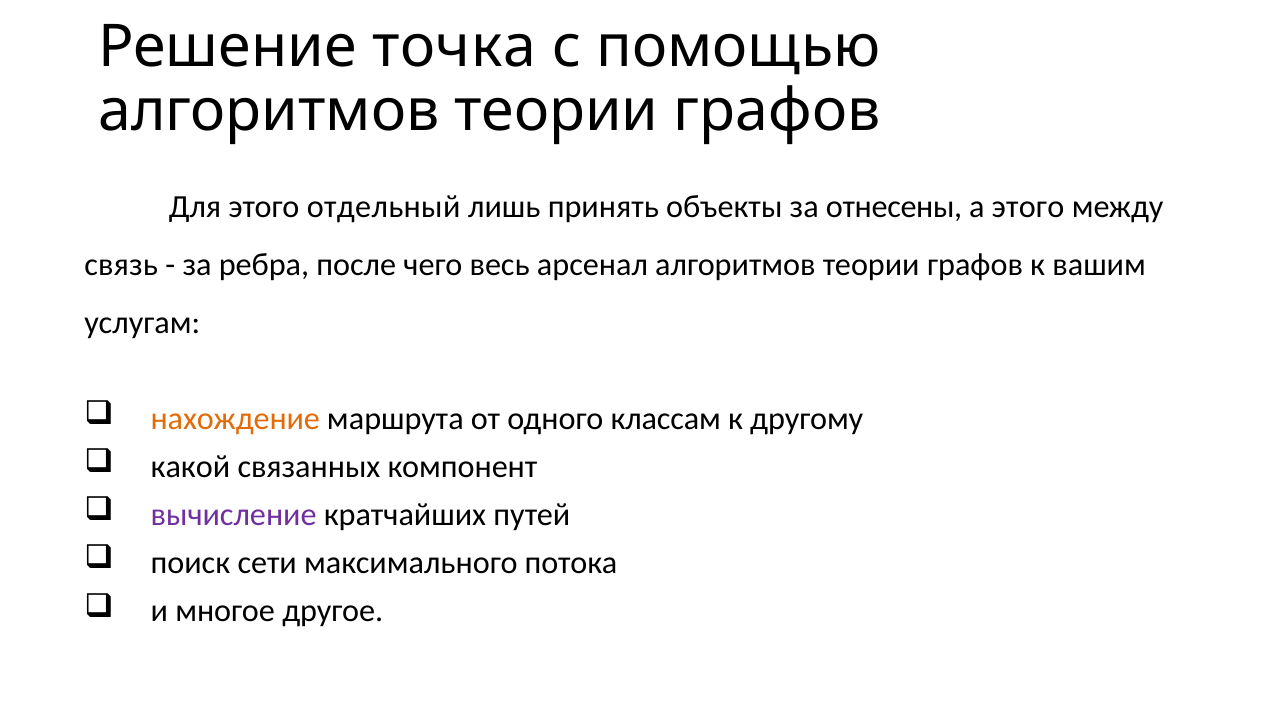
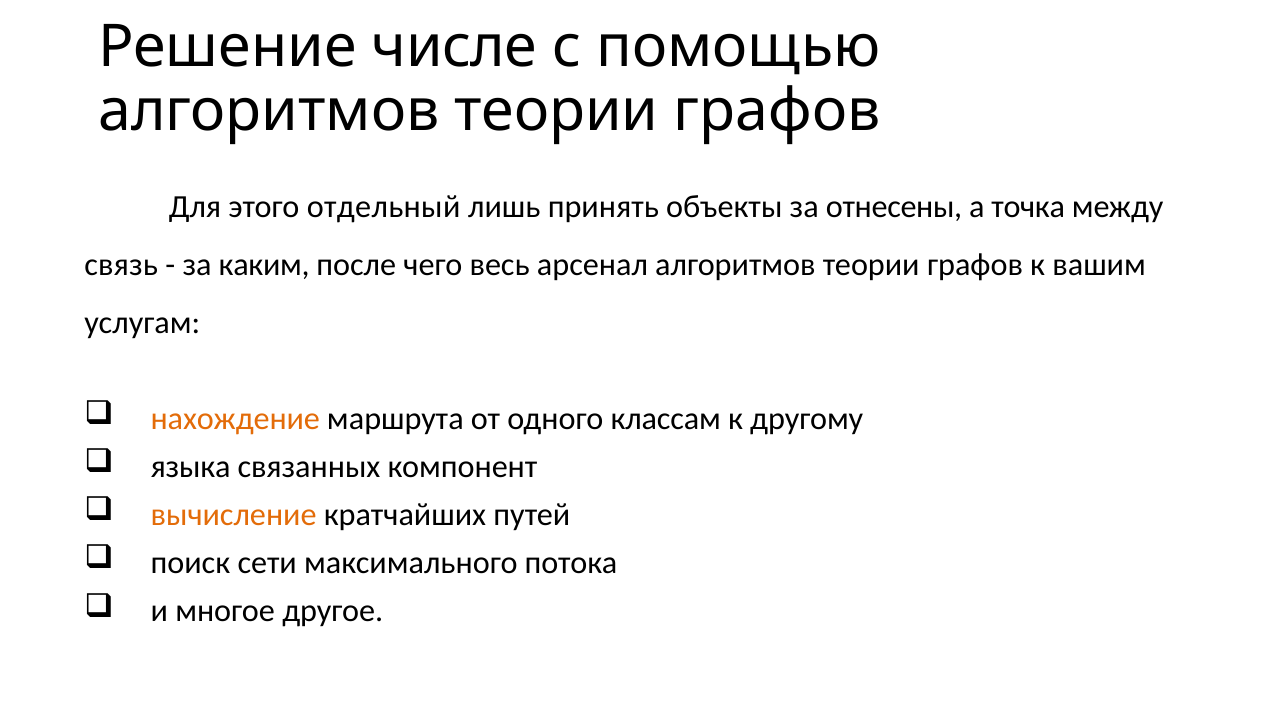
точка: точка -> числе
а этого: этого -> точка
ребра: ребра -> каким
какой: какой -> языка
вычисление colour: purple -> orange
